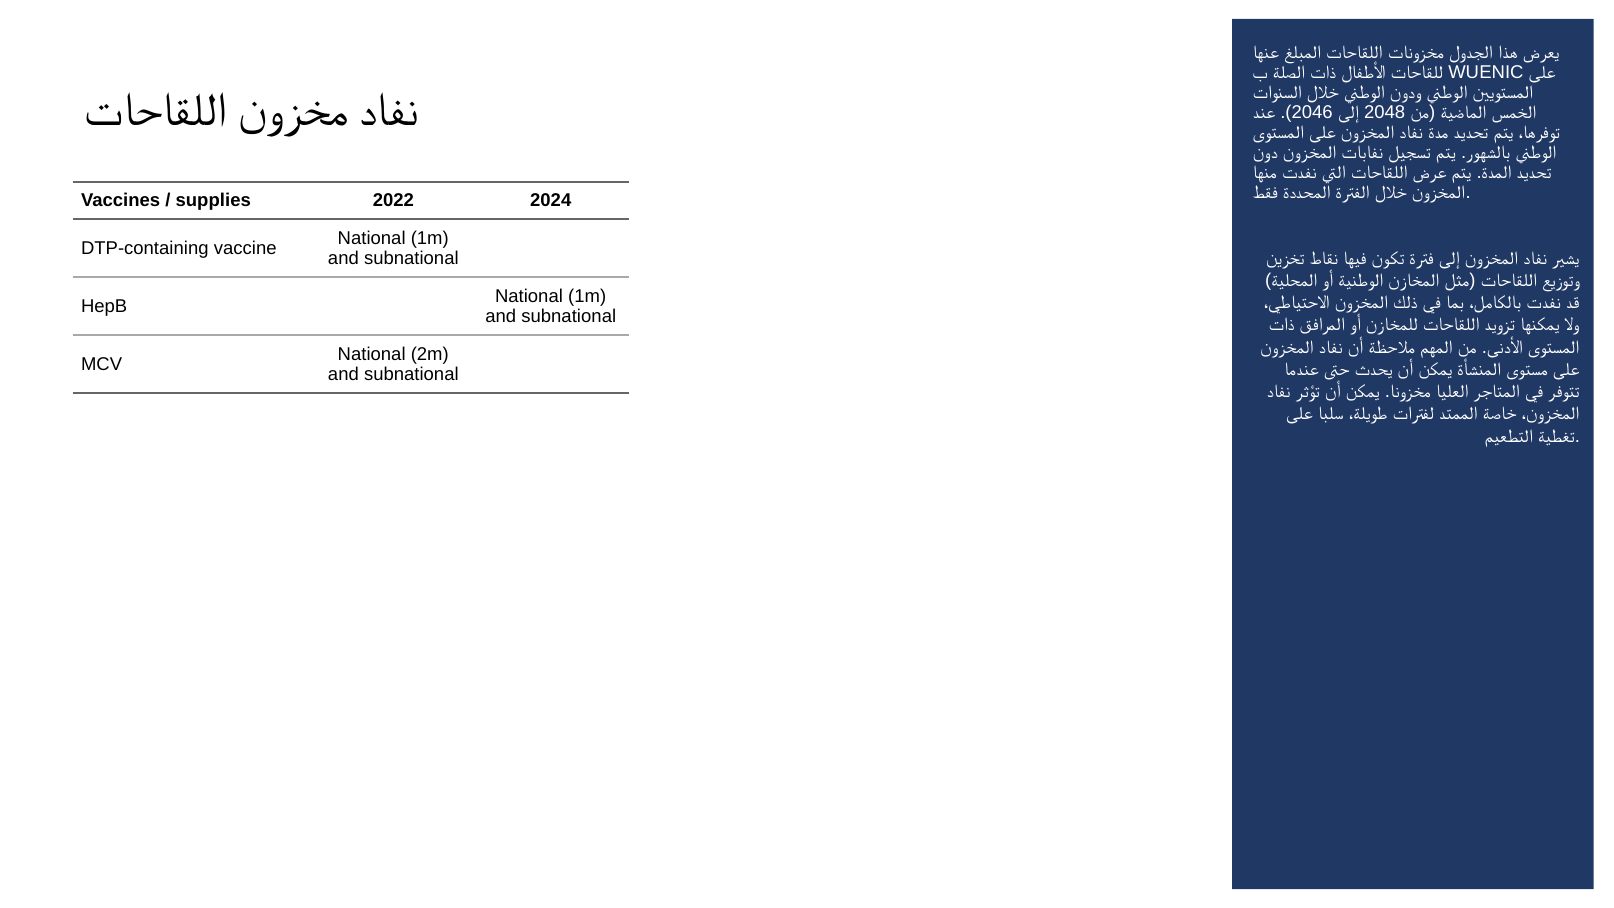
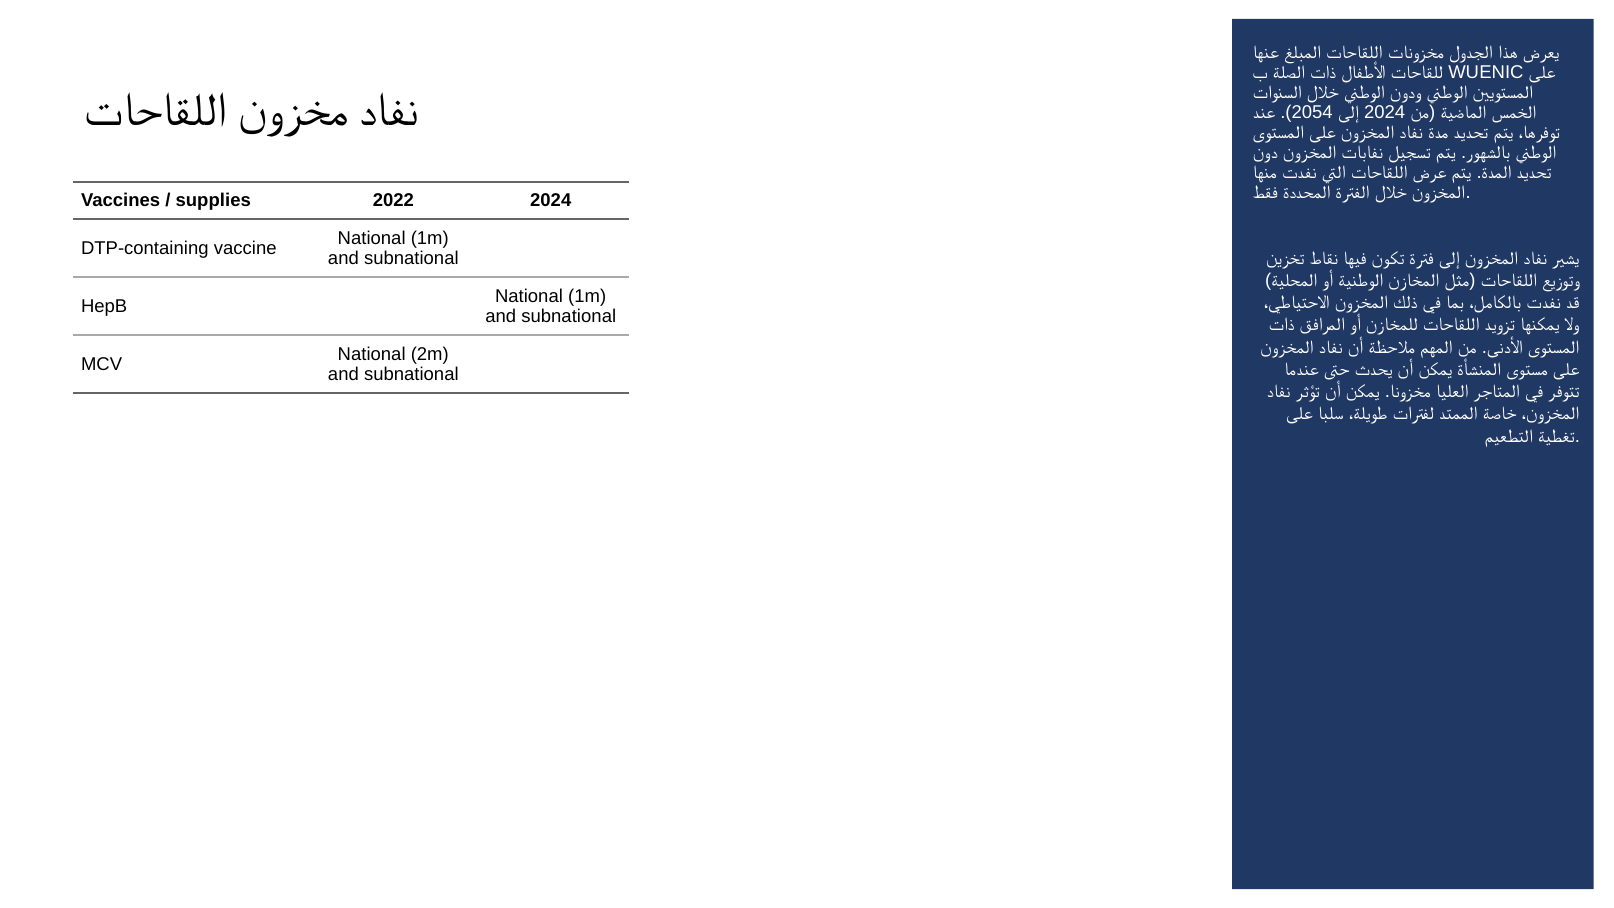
2046: 2046 -> 2054
2048 at (1385, 112): 2048 -> 2024
